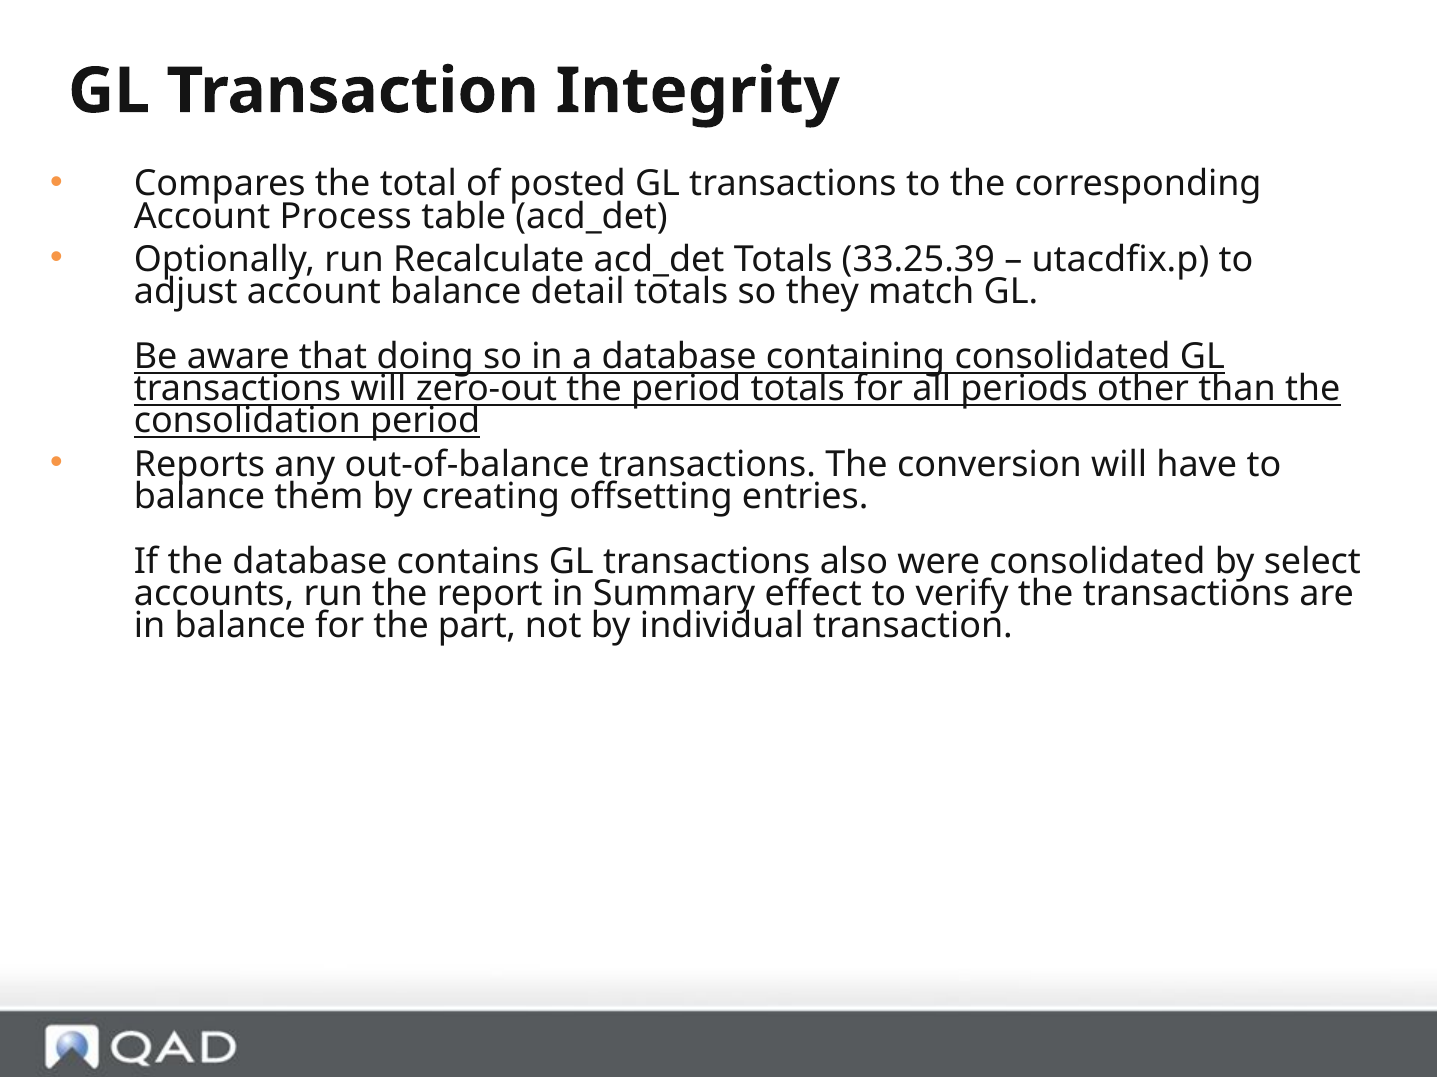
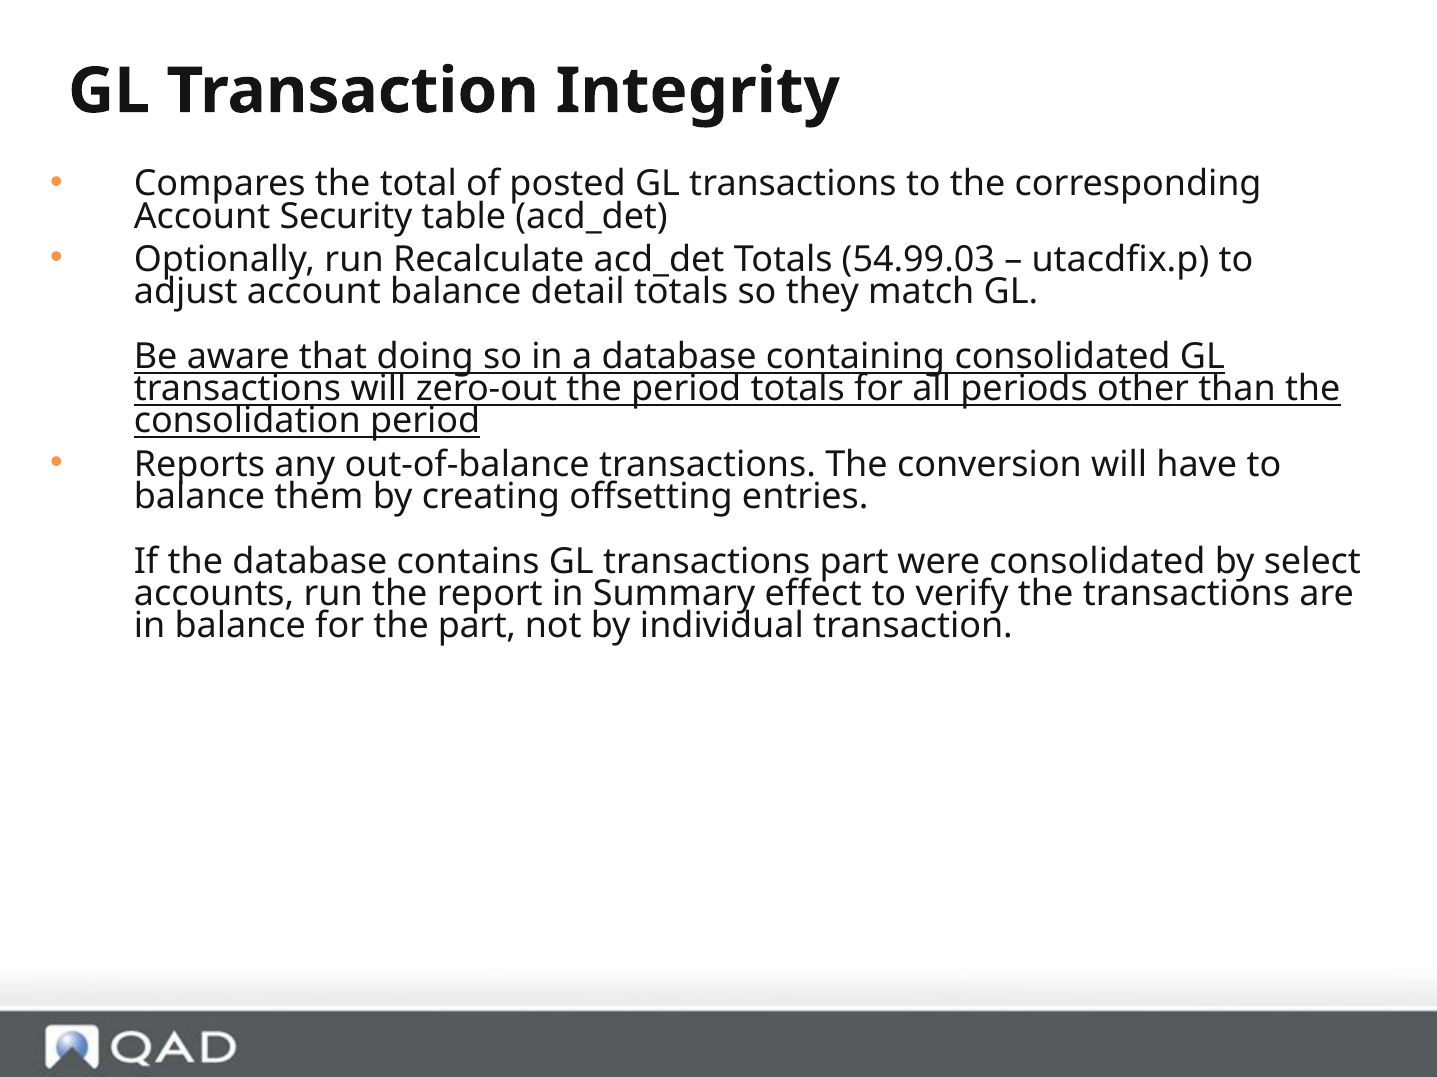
Process: Process -> Security
33.25.39: 33.25.39 -> 54.99.03
transactions also: also -> part
